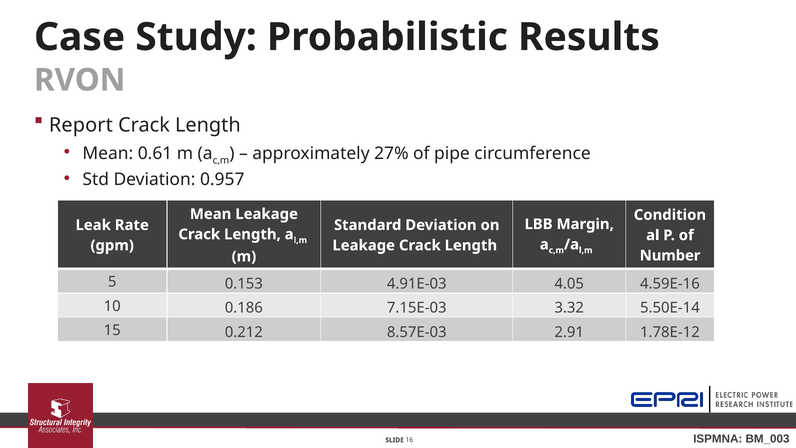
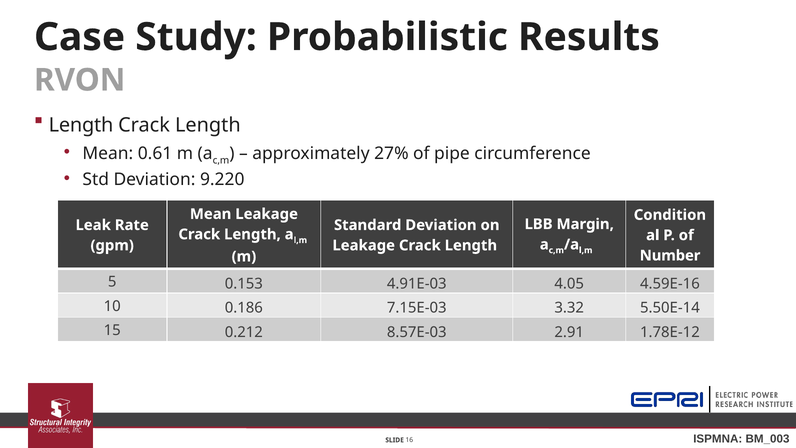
Report at (81, 125): Report -> Length
0.957: 0.957 -> 9.220
